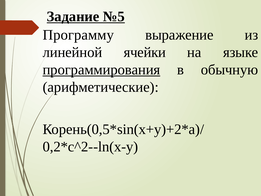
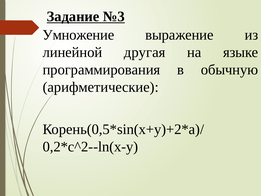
№5: №5 -> №3
Программу: Программу -> Умножение
ячейки: ячейки -> другая
программирования underline: present -> none
